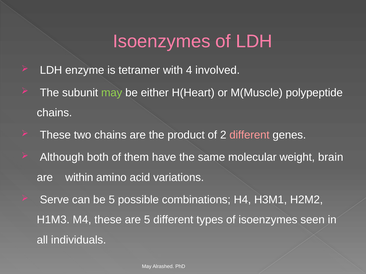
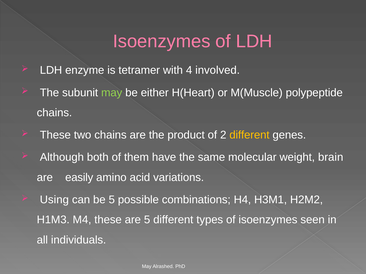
different at (249, 135) colour: pink -> yellow
within: within -> easily
Serve: Serve -> Using
